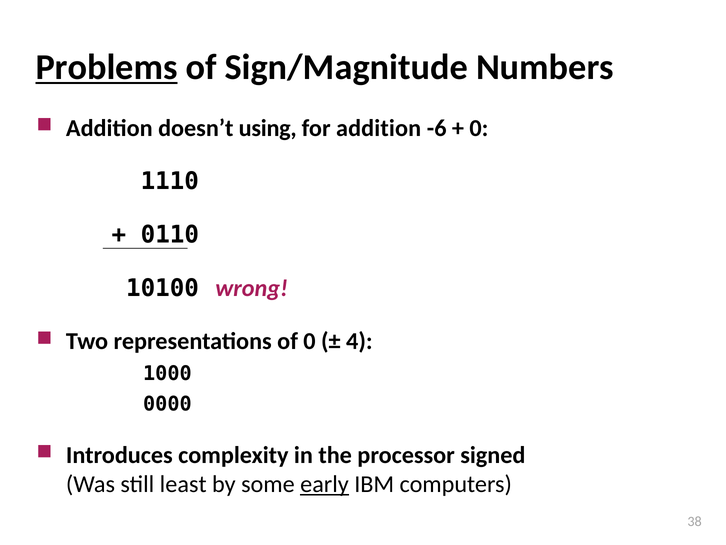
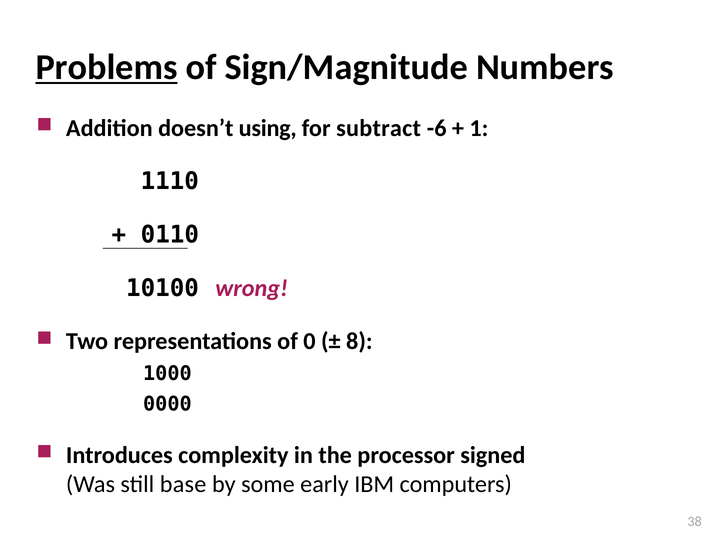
for addition: addition -> subtract
0 at (479, 128): 0 -> 1
4: 4 -> 8
least: least -> base
early underline: present -> none
